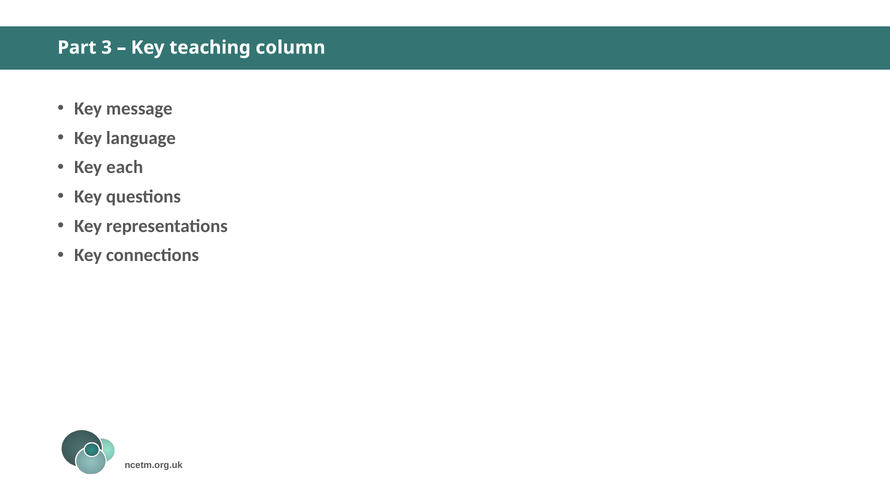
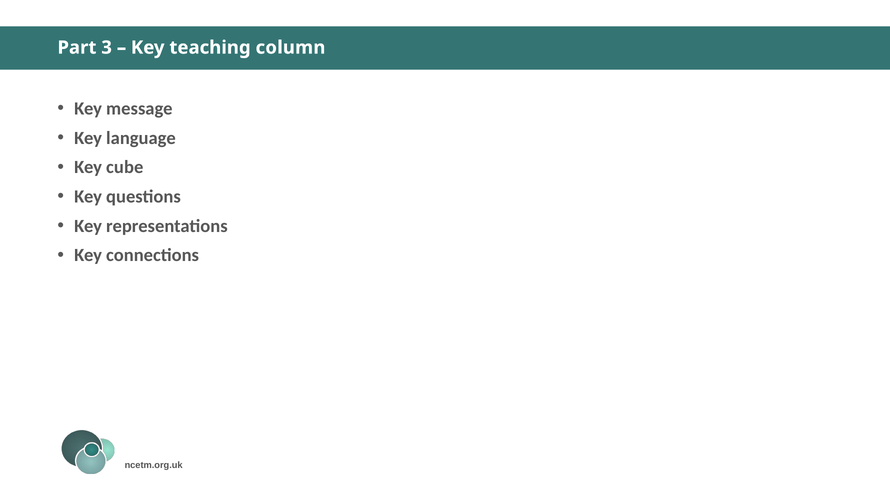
each: each -> cube
